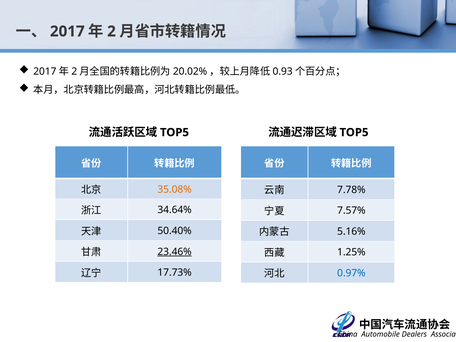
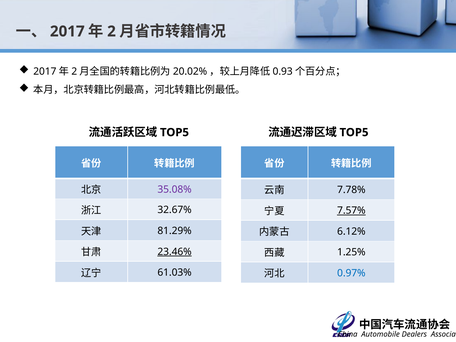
35.08% colour: orange -> purple
34.64%: 34.64% -> 32.67%
7.57% underline: none -> present
50.40%: 50.40% -> 81.29%
5.16%: 5.16% -> 6.12%
17.73%: 17.73% -> 61.03%
